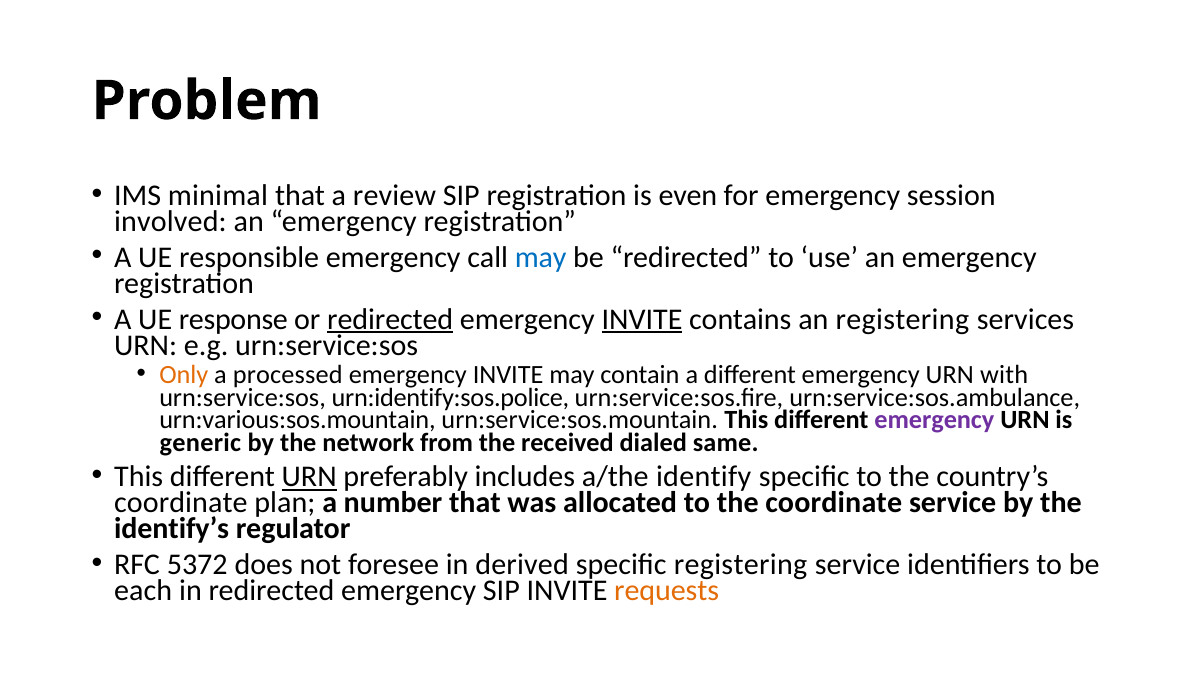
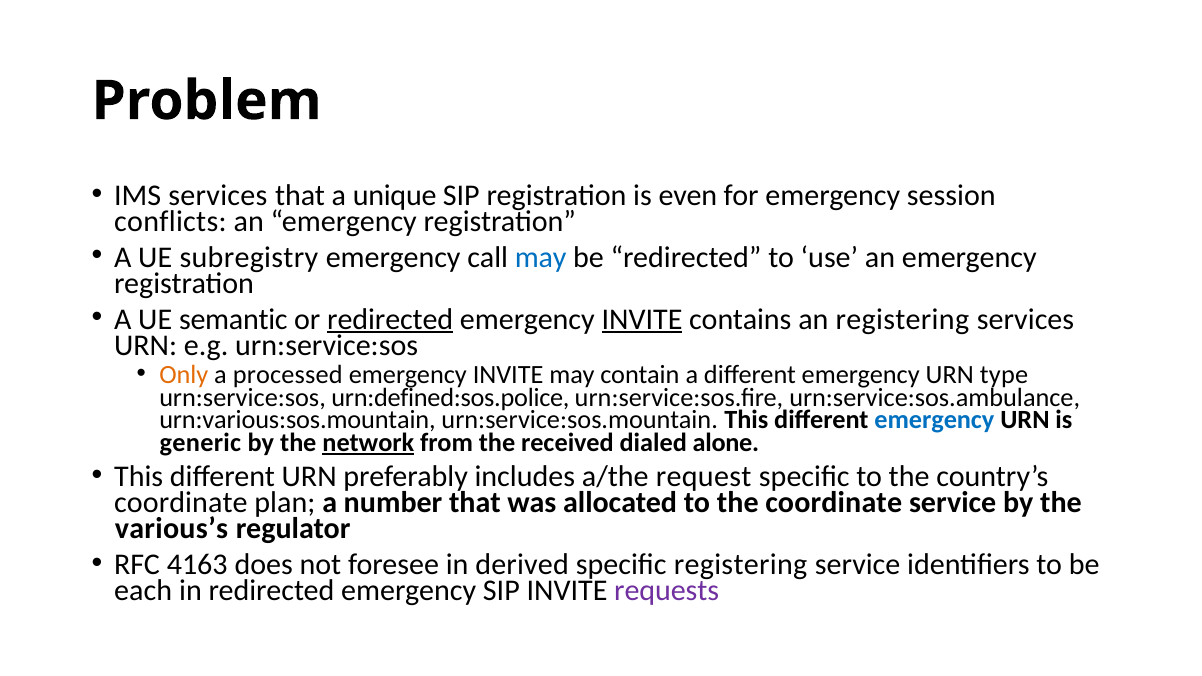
IMS minimal: minimal -> services
review: review -> unique
involved: involved -> conflicts
responsible: responsible -> subregistry
response: response -> semantic
with: with -> type
urn:identify:sos.police: urn:identify:sos.police -> urn:defined:sos.police
emergency at (934, 420) colour: purple -> blue
network underline: none -> present
same: same -> alone
URN at (309, 477) underline: present -> none
identify: identify -> request
identify’s: identify’s -> various’s
5372: 5372 -> 4163
requests colour: orange -> purple
